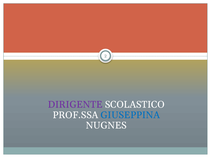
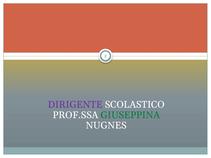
GIUSEPPINA colour: blue -> green
